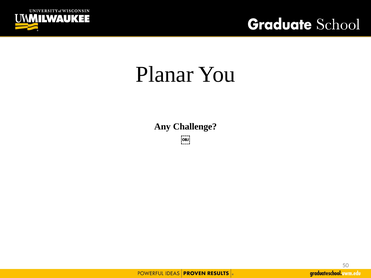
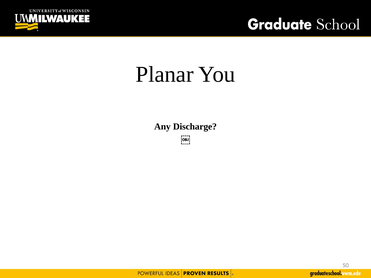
Challenge: Challenge -> Discharge
